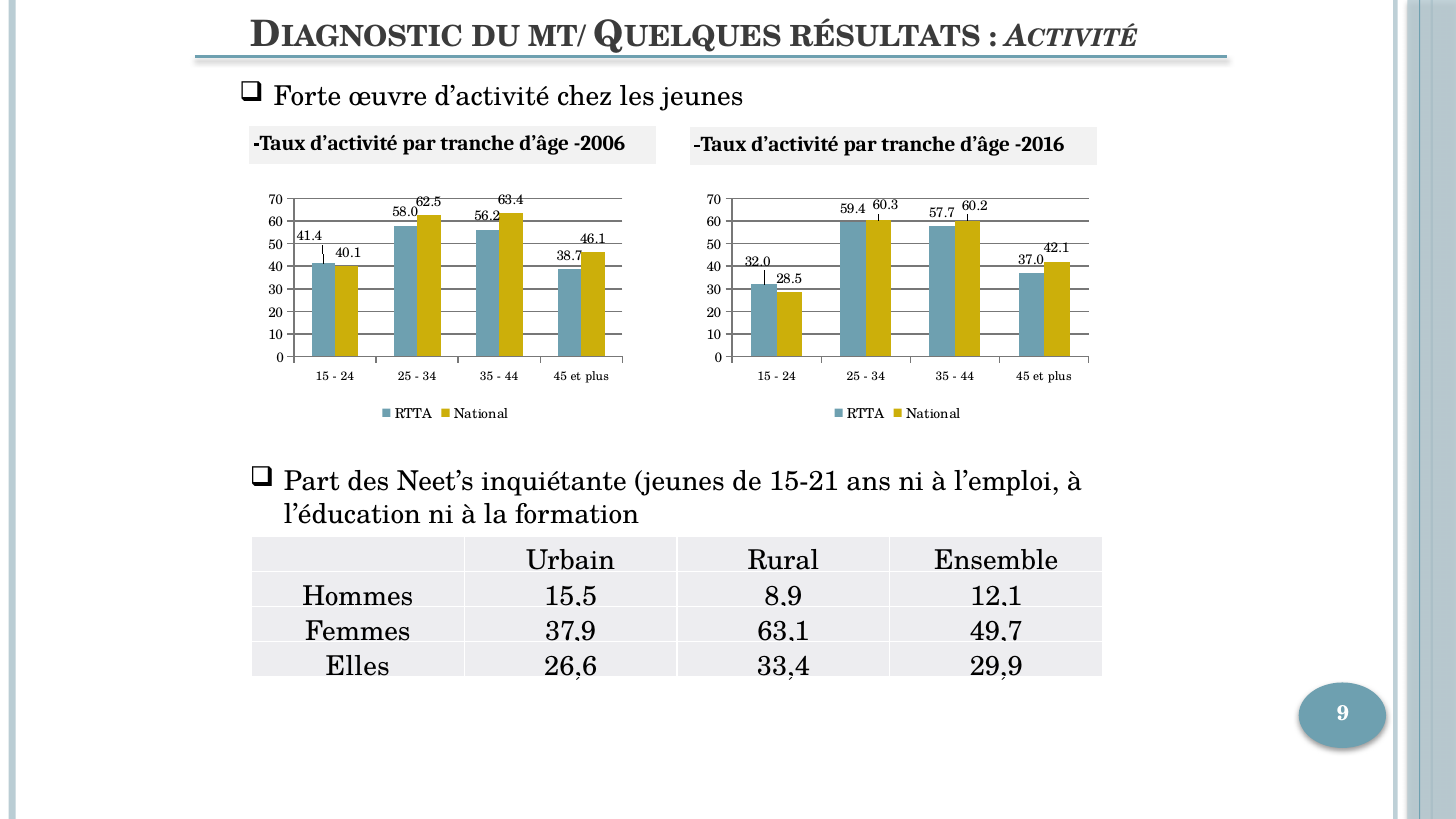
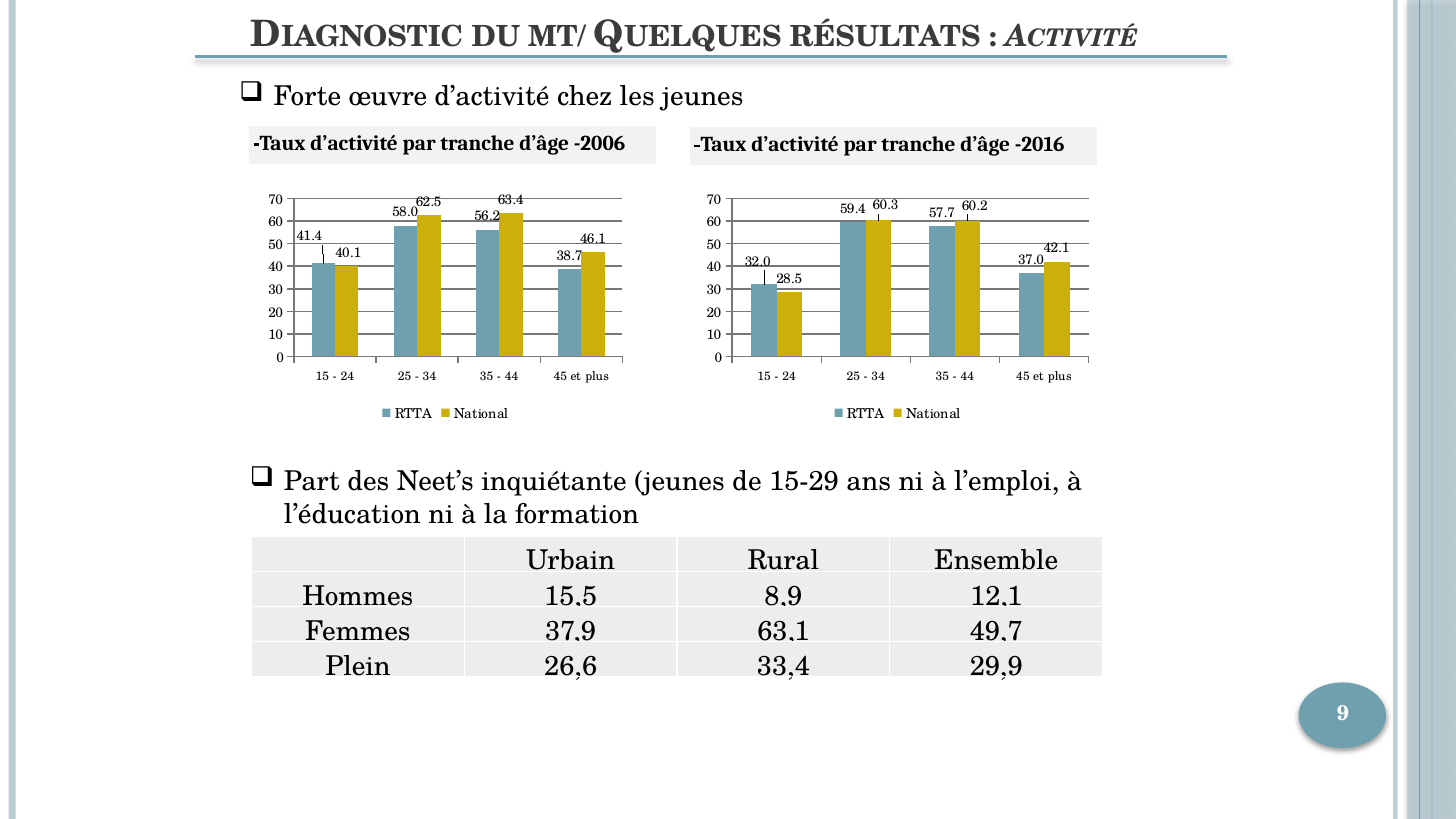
15-21: 15-21 -> 15-29
Elles: Elles -> Plein
